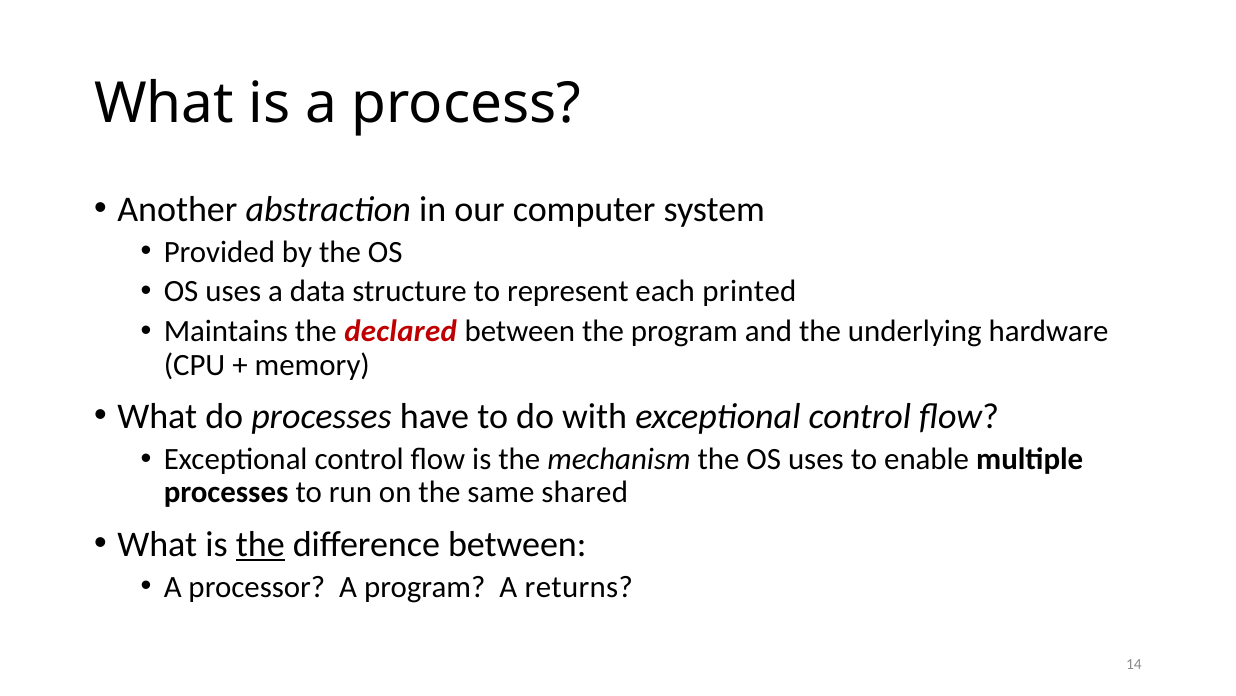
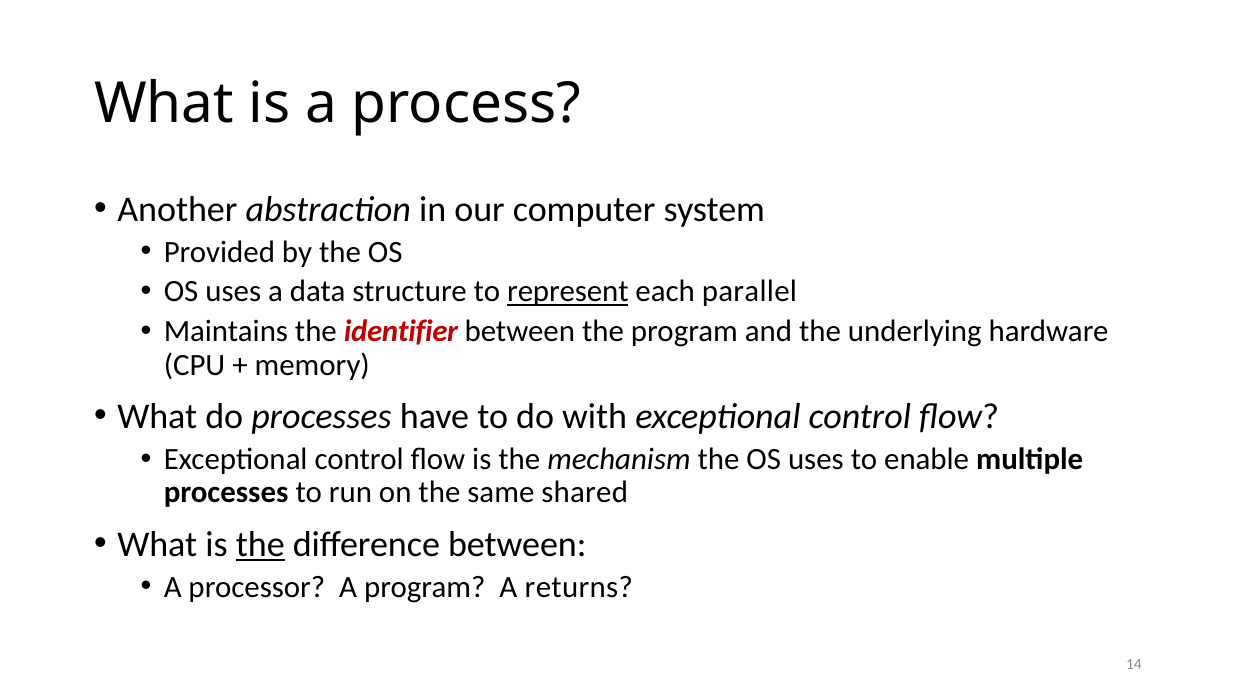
represent underline: none -> present
printed: printed -> parallel
declared: declared -> identifier
